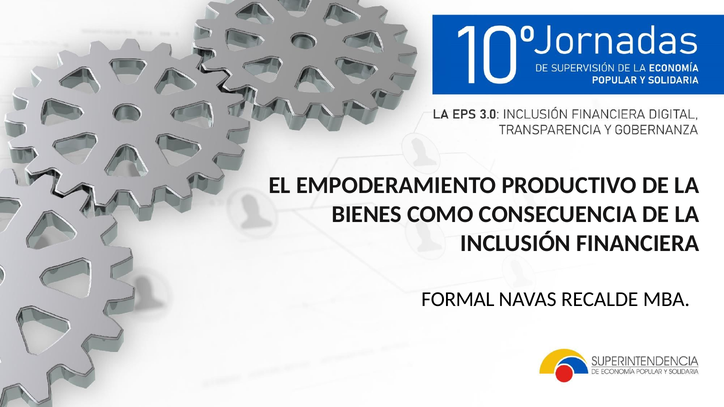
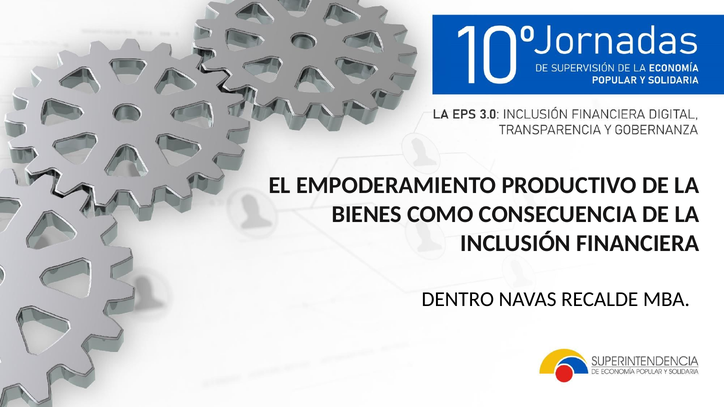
FORMAL: FORMAL -> DENTRO
